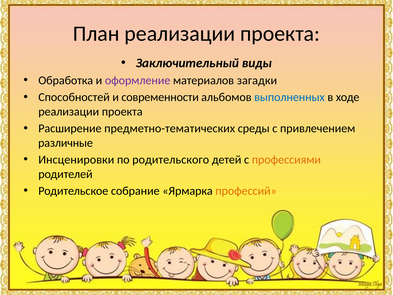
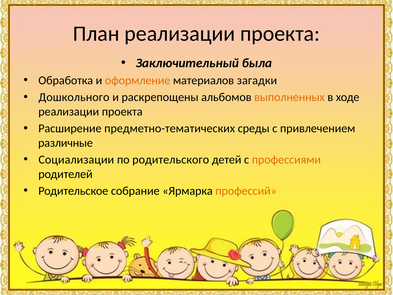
виды: виды -> была
оформление colour: purple -> orange
Способностей: Способностей -> Дошкольного
современности: современности -> раскрепощены
выполненных colour: blue -> orange
Инсценировки: Инсценировки -> Социализации
